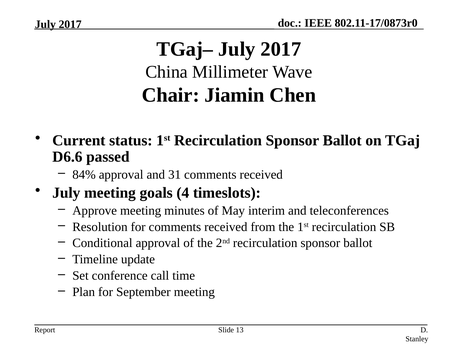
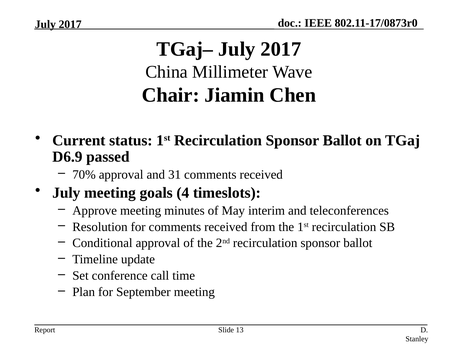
D6.6: D6.6 -> D6.9
84%: 84% -> 70%
